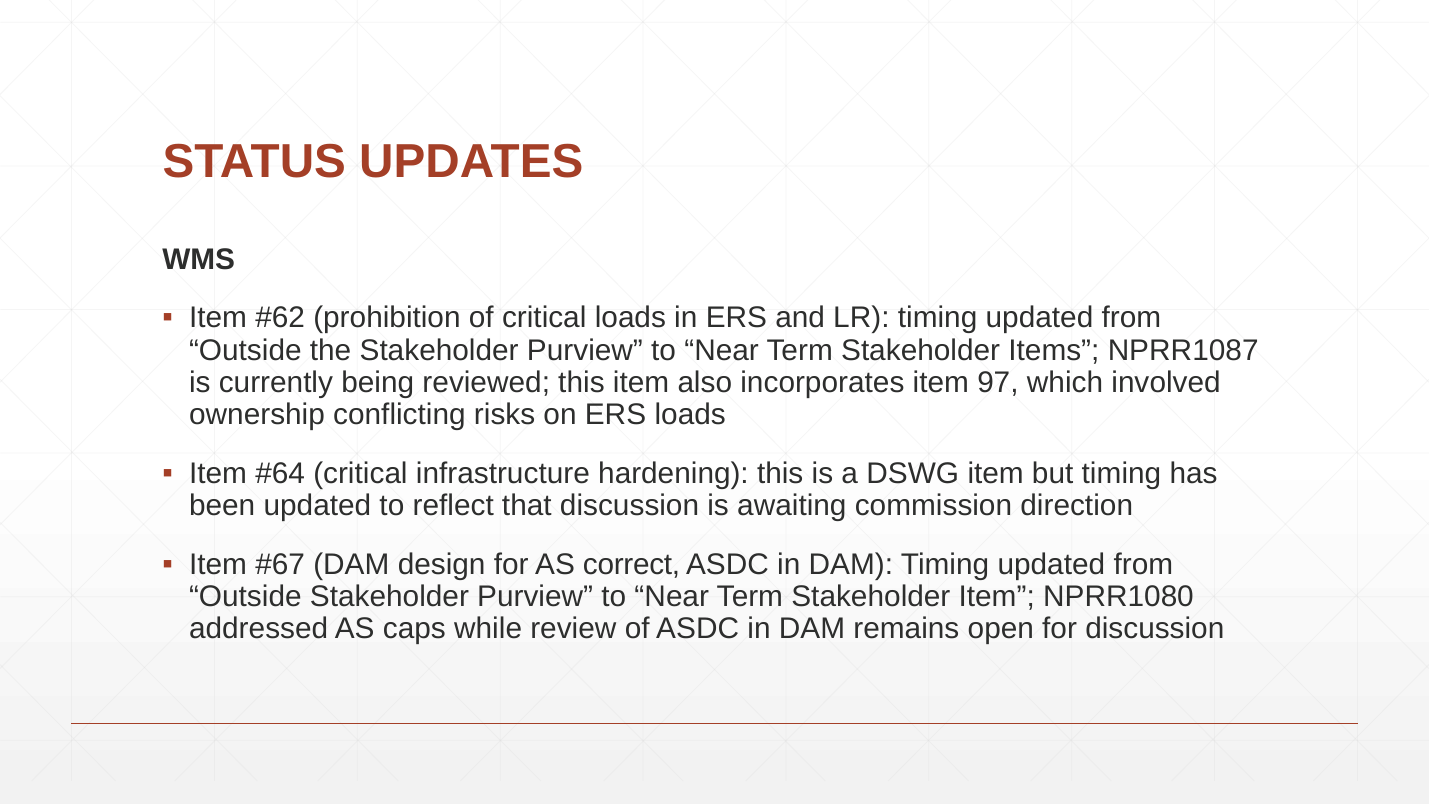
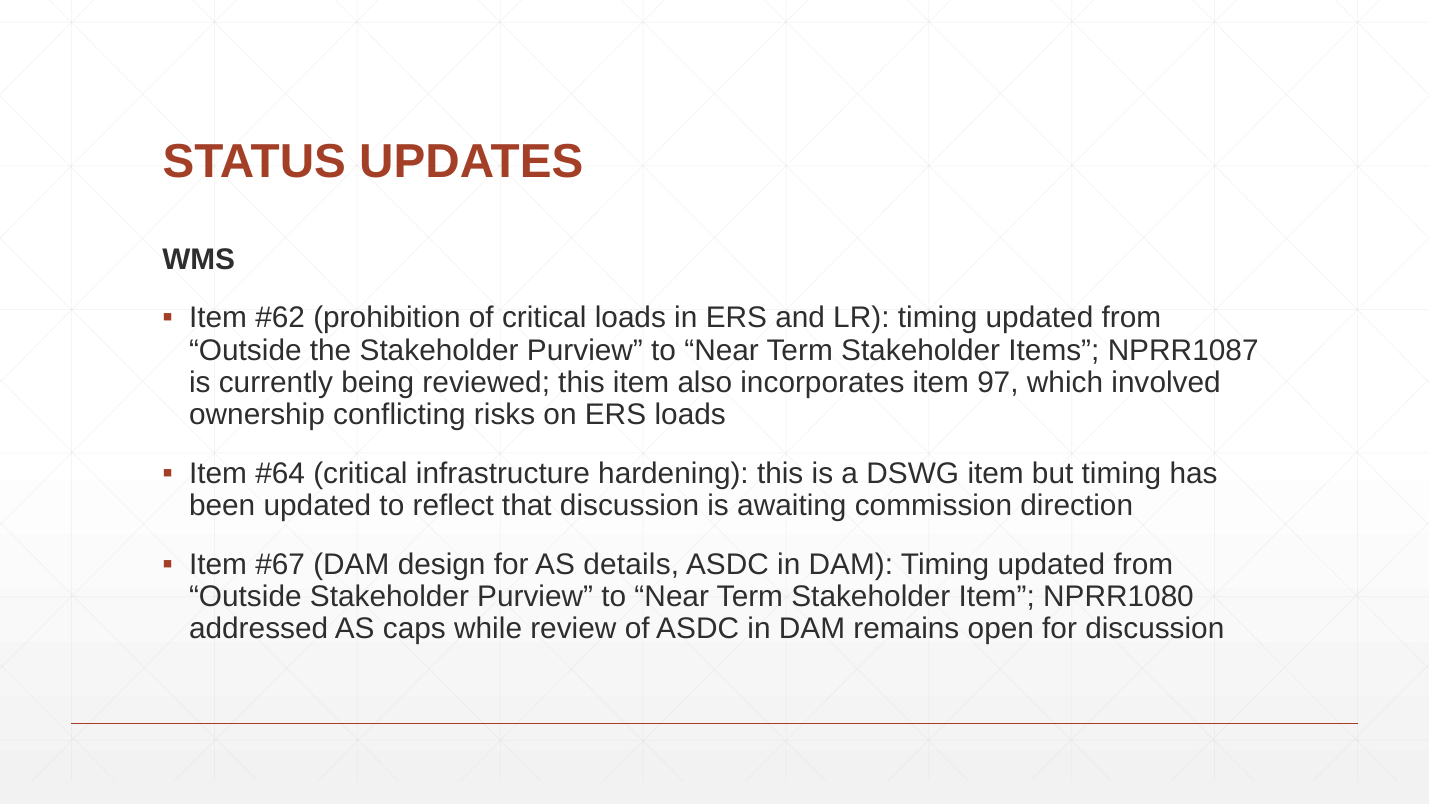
correct: correct -> details
